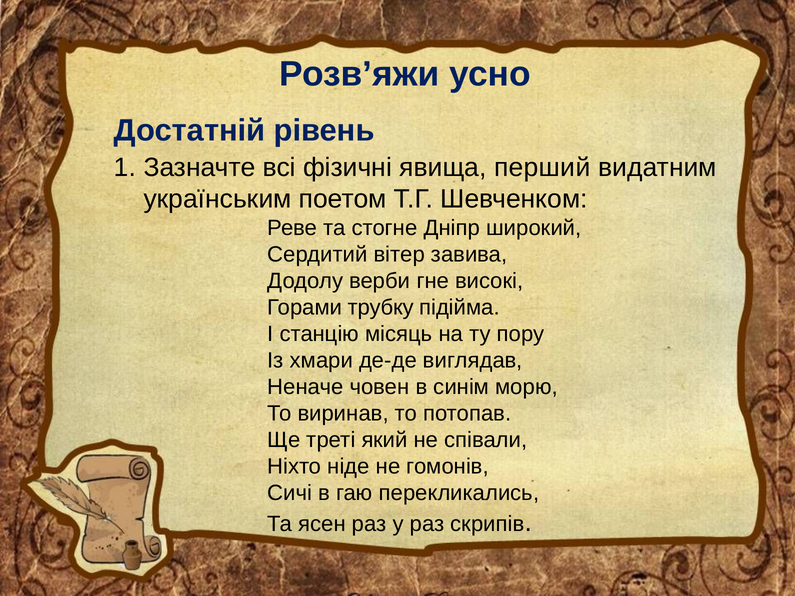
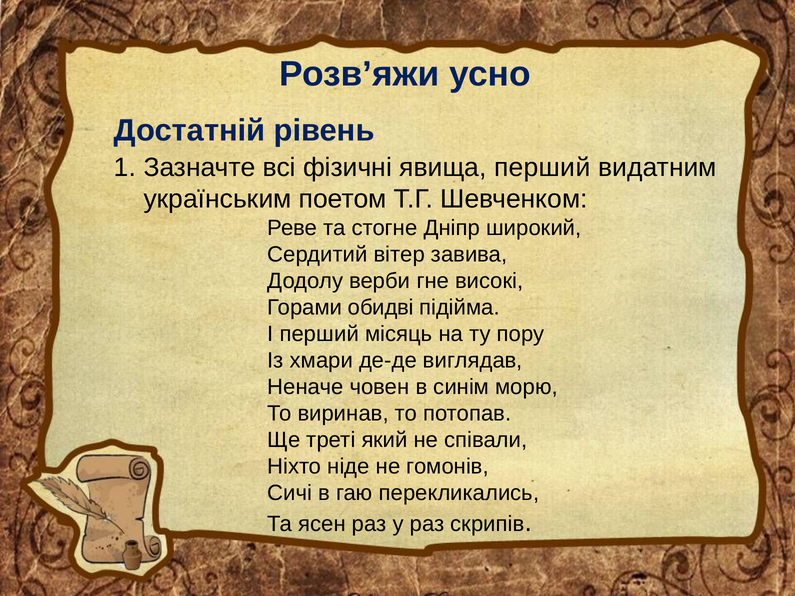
трубку: трубку -> обидві
І станцію: станцію -> перший
